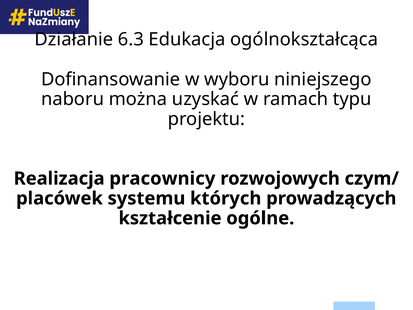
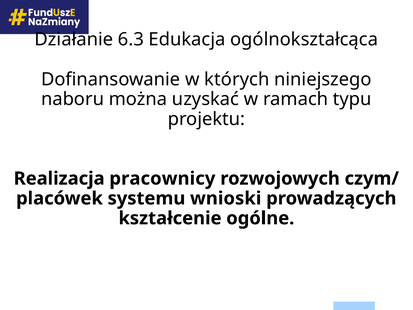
wyboru: wyboru -> których
których: których -> wnioski
